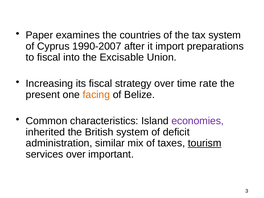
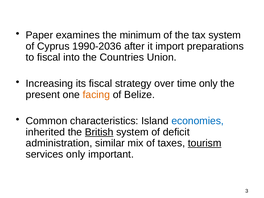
countries: countries -> minimum
1990-2007: 1990-2007 -> 1990-2036
Excisable: Excisable -> Countries
time rate: rate -> only
economies colour: purple -> blue
British underline: none -> present
services over: over -> only
